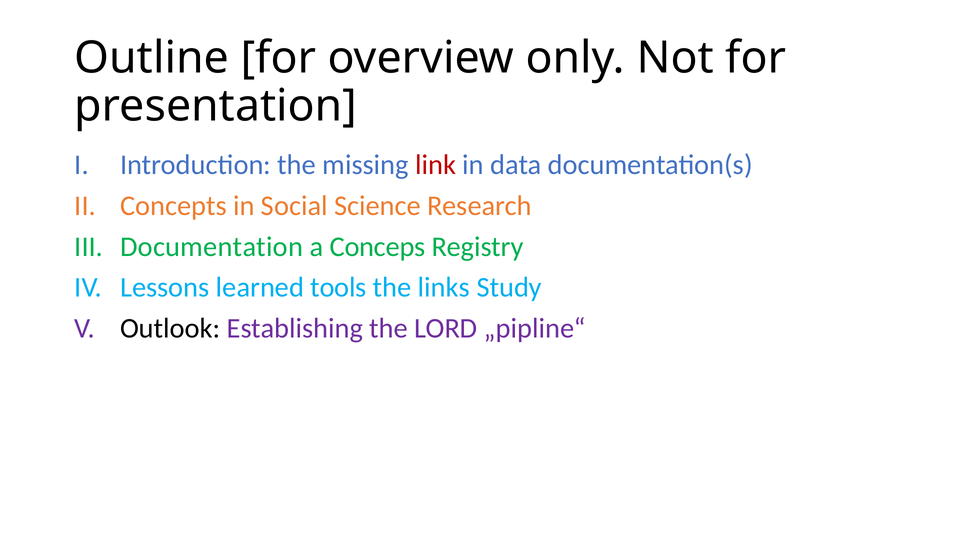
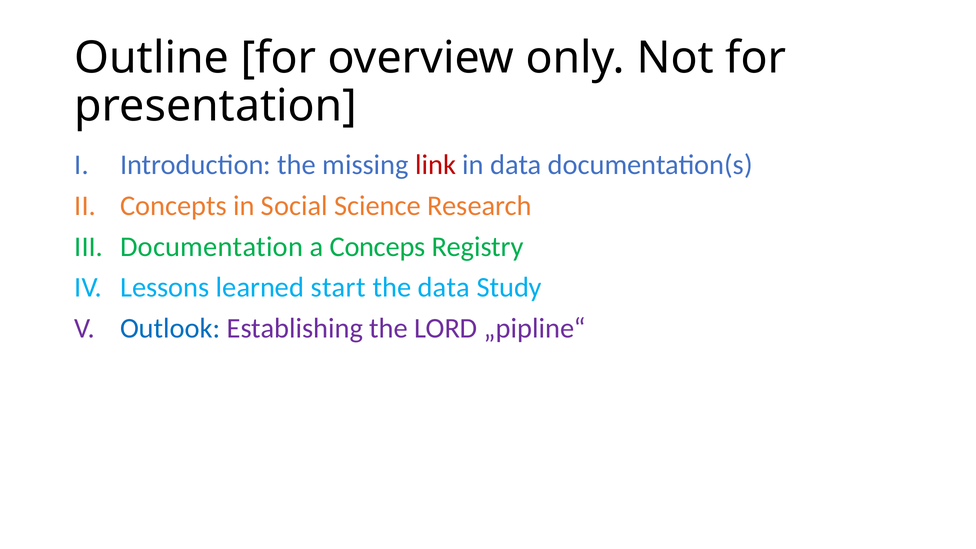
tools: tools -> start
the links: links -> data
Outlook colour: black -> blue
